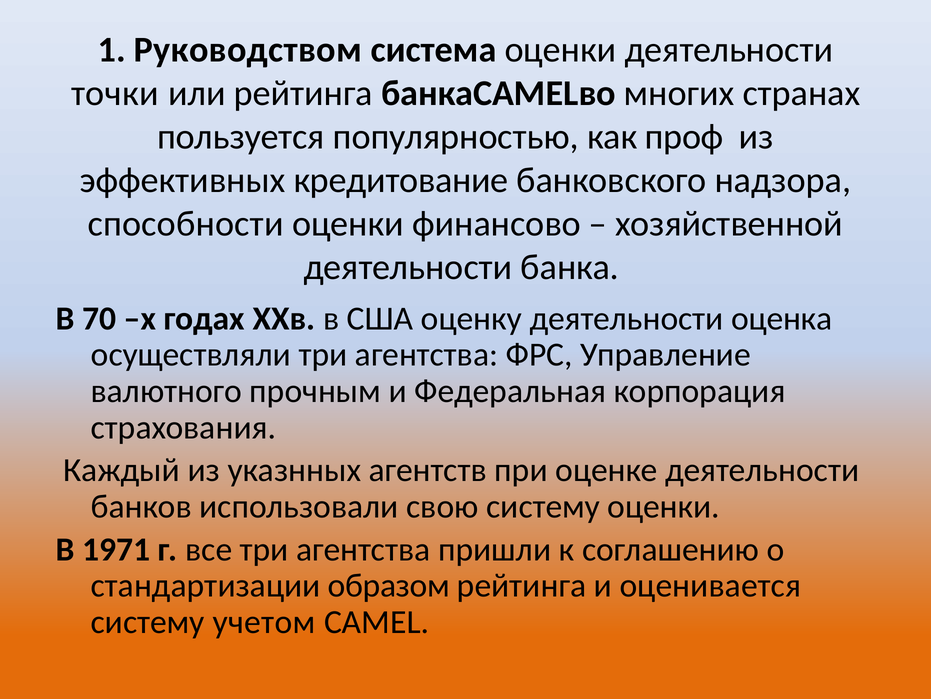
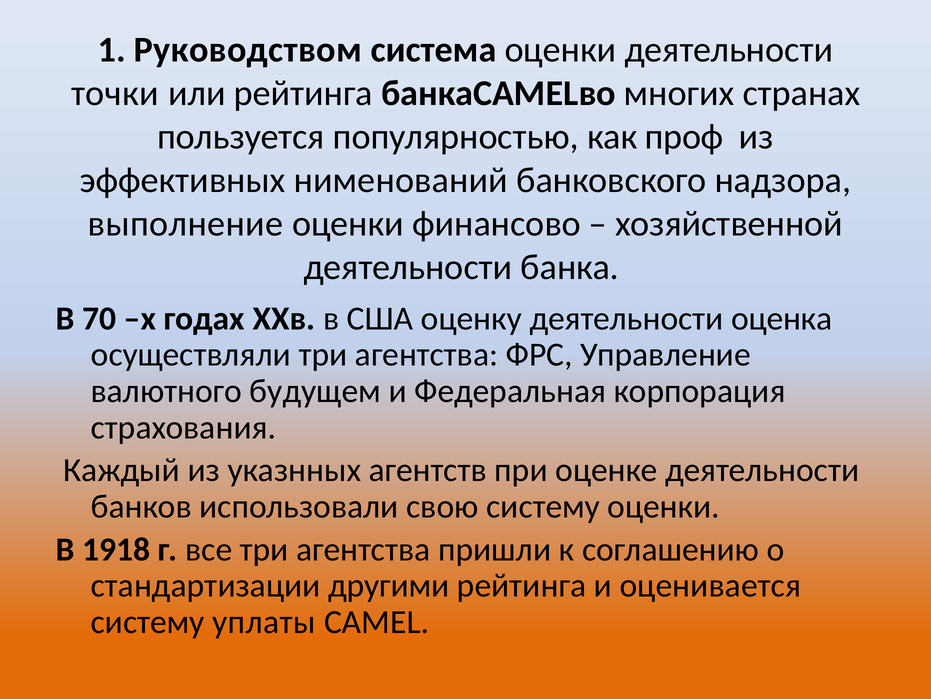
кредитование: кредитование -> нименований
способности: способности -> выполнение
прочным: прочным -> будущем
1971: 1971 -> 1918
образом: образом -> другими
учетом: учетом -> уплаты
